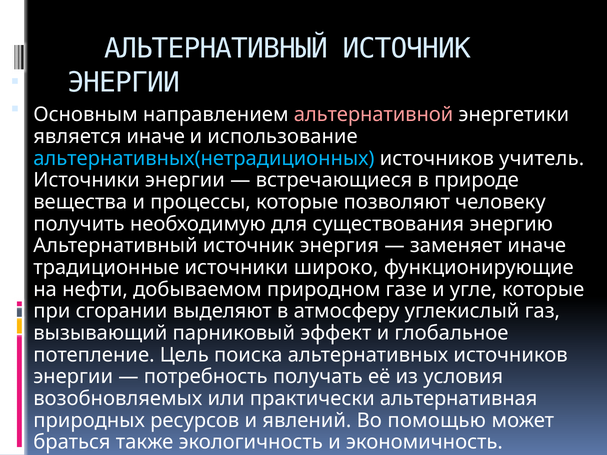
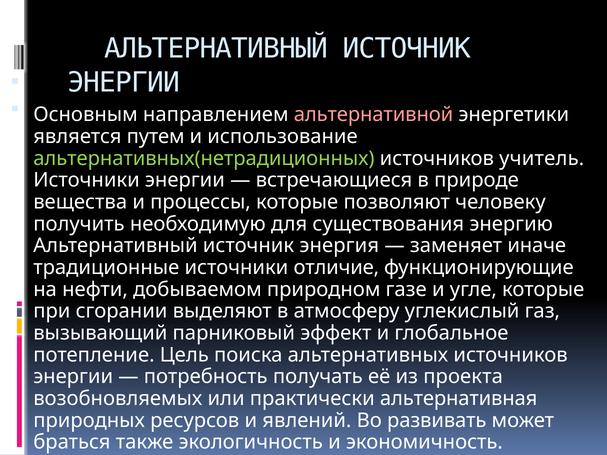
является иначе: иначе -> путем
альтернативных(нетрадиционных colour: light blue -> light green
широко: широко -> отличие
условия: условия -> проекта
помощью: помощью -> развивать
